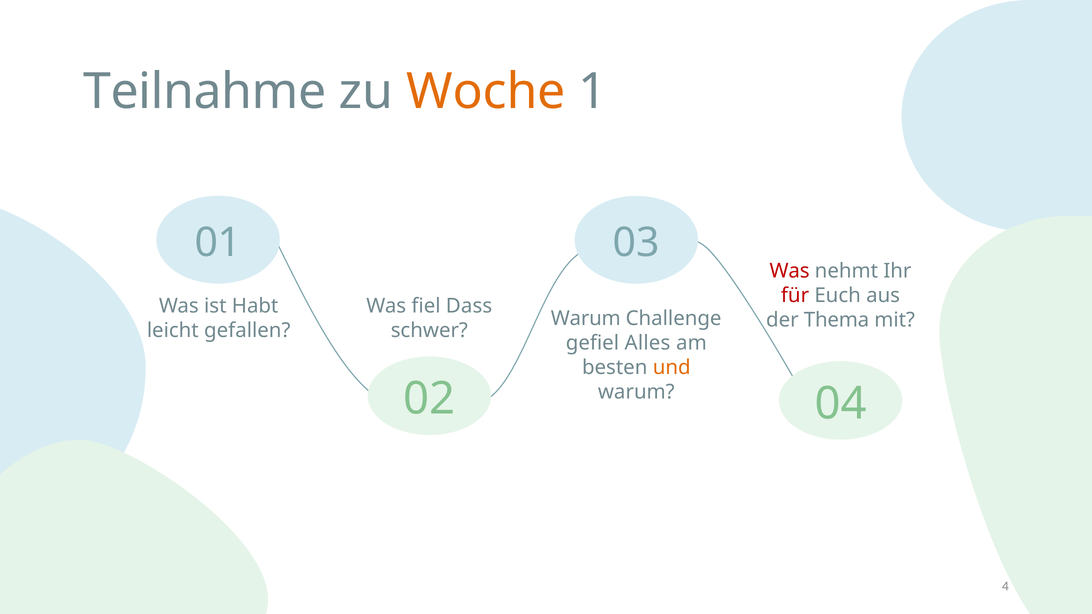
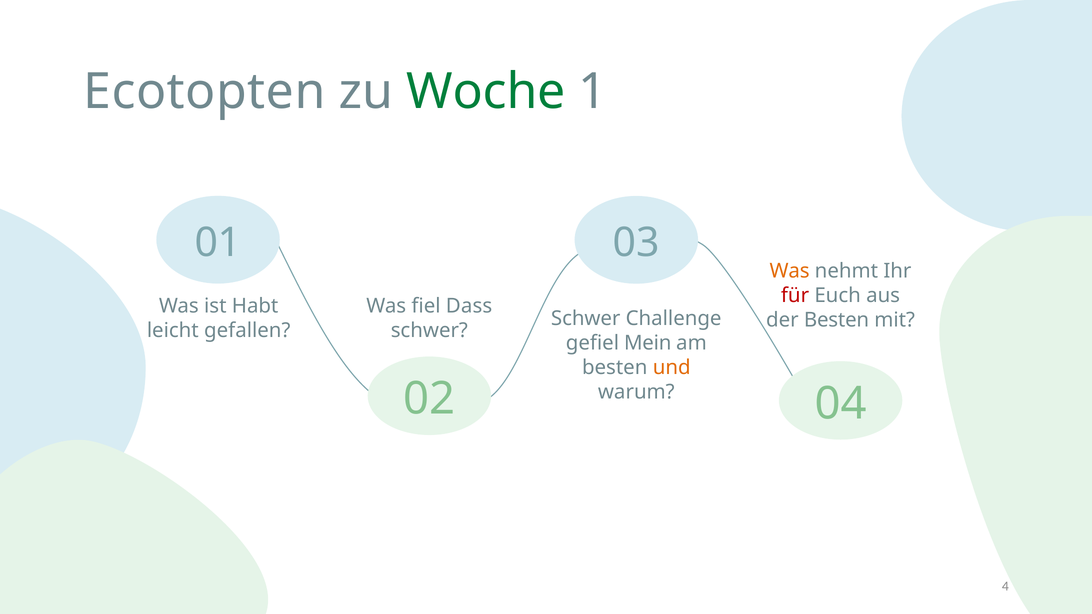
Teilnahme: Teilnahme -> Ecotopten
Woche colour: orange -> green
Was at (790, 271) colour: red -> orange
Warum at (586, 318): Warum -> Schwer
der Thema: Thema -> Besten
Alles: Alles -> Mein
